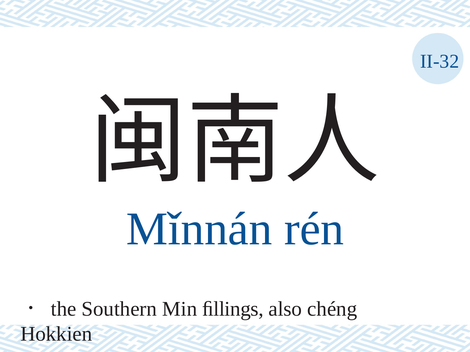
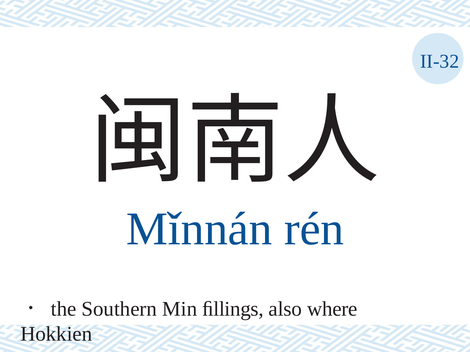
chéng: chéng -> where
